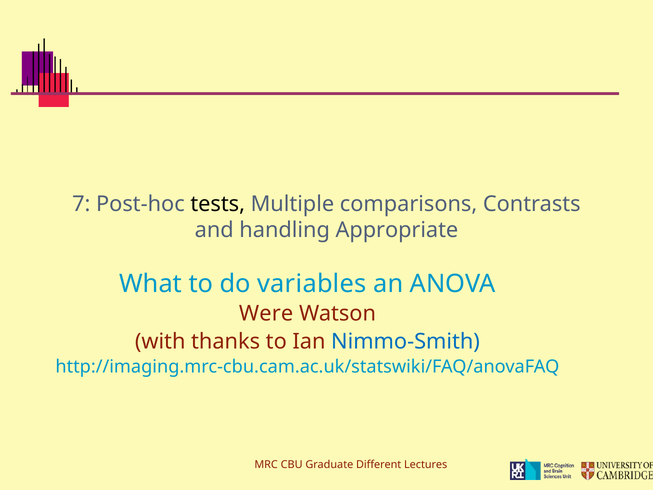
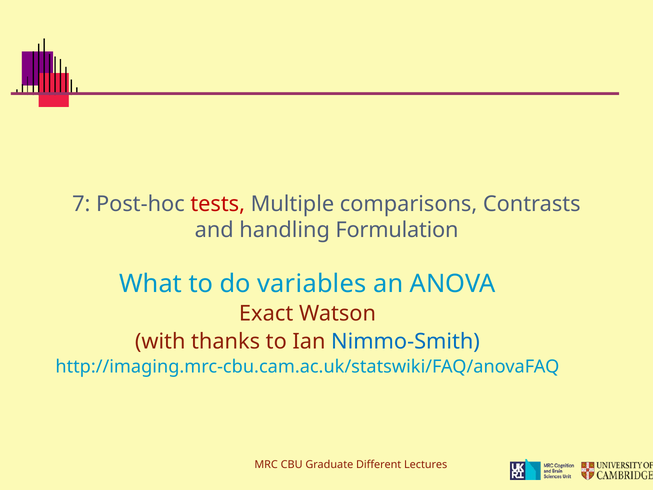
tests colour: black -> red
Appropriate: Appropriate -> Formulation
Were: Were -> Exact
